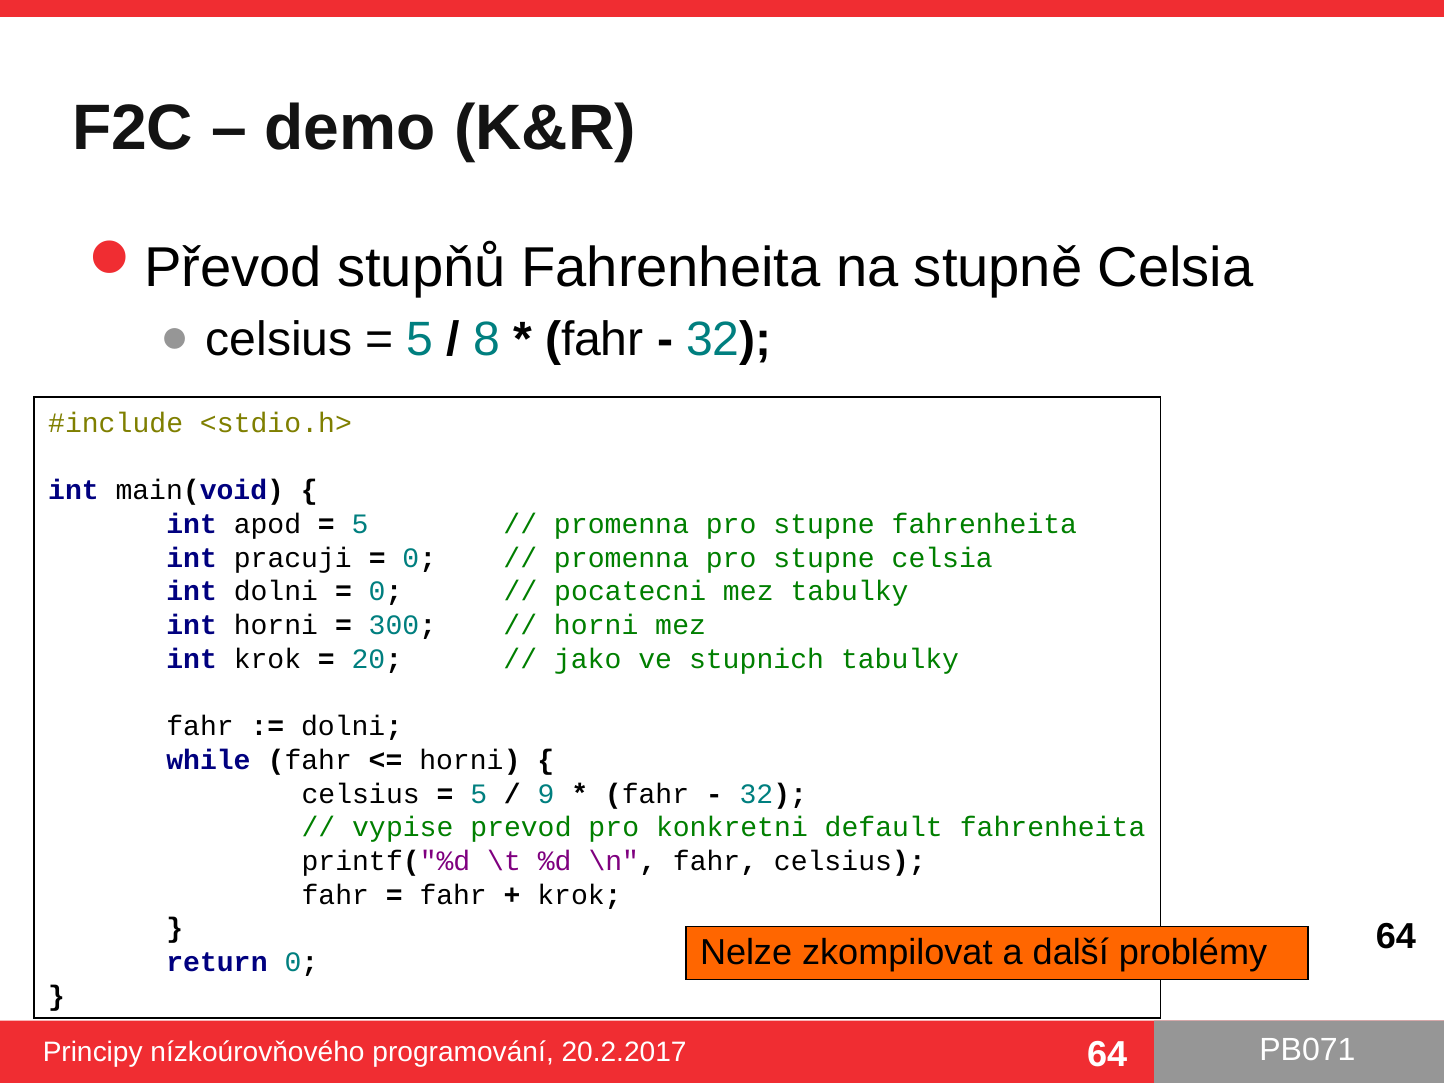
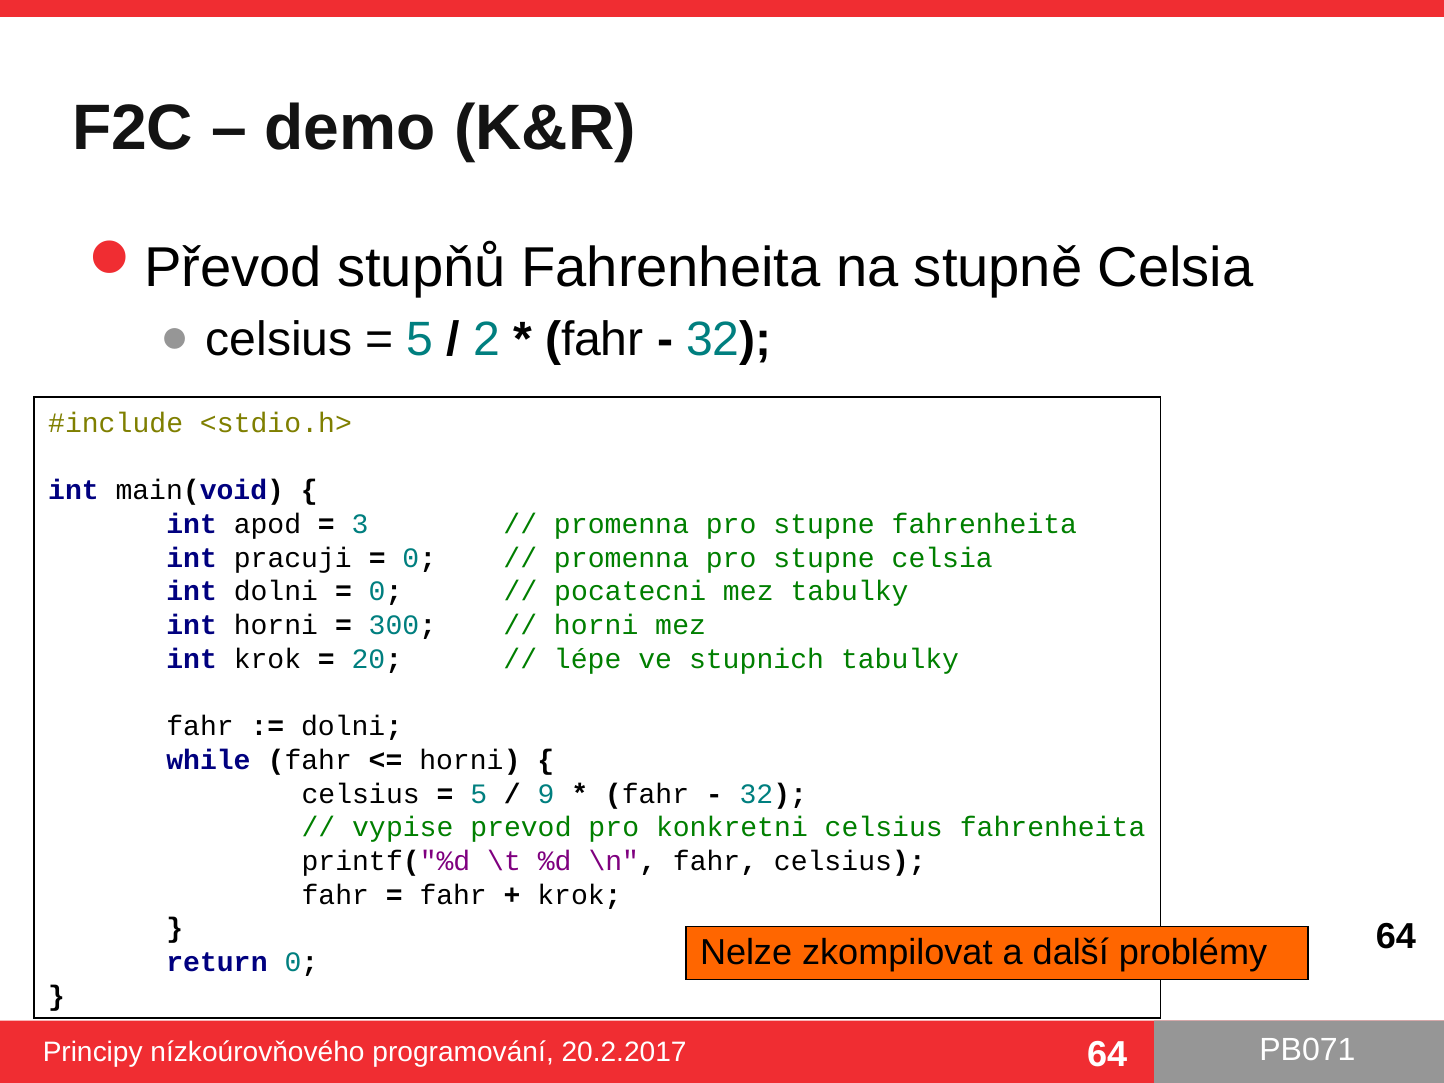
8: 8 -> 2
5 at (360, 524): 5 -> 3
jako: jako -> lépe
konkretni default: default -> celsius
